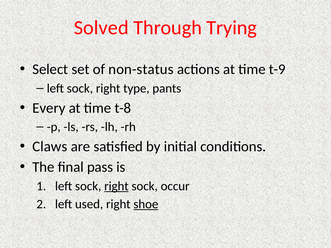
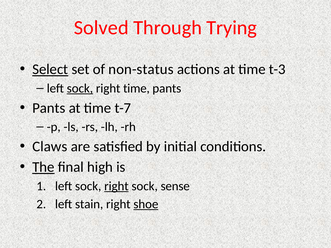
Select underline: none -> present
t-9: t-9 -> t-3
sock at (80, 88) underline: none -> present
right type: type -> time
Every at (49, 108): Every -> Pants
t-8: t-8 -> t-7
The underline: none -> present
pass: pass -> high
occur: occur -> sense
used: used -> stain
